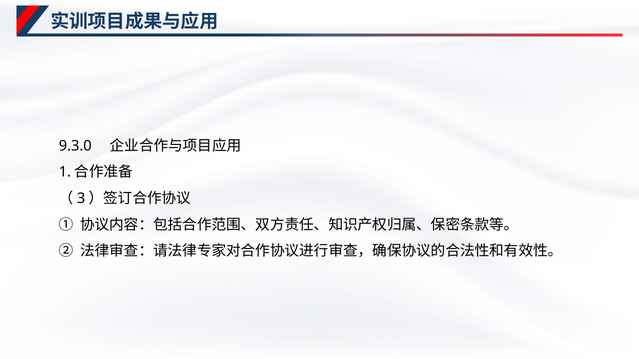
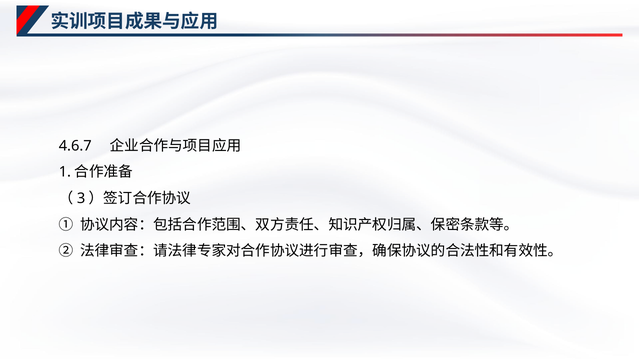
9.3.0: 9.3.0 -> 4.6.7
